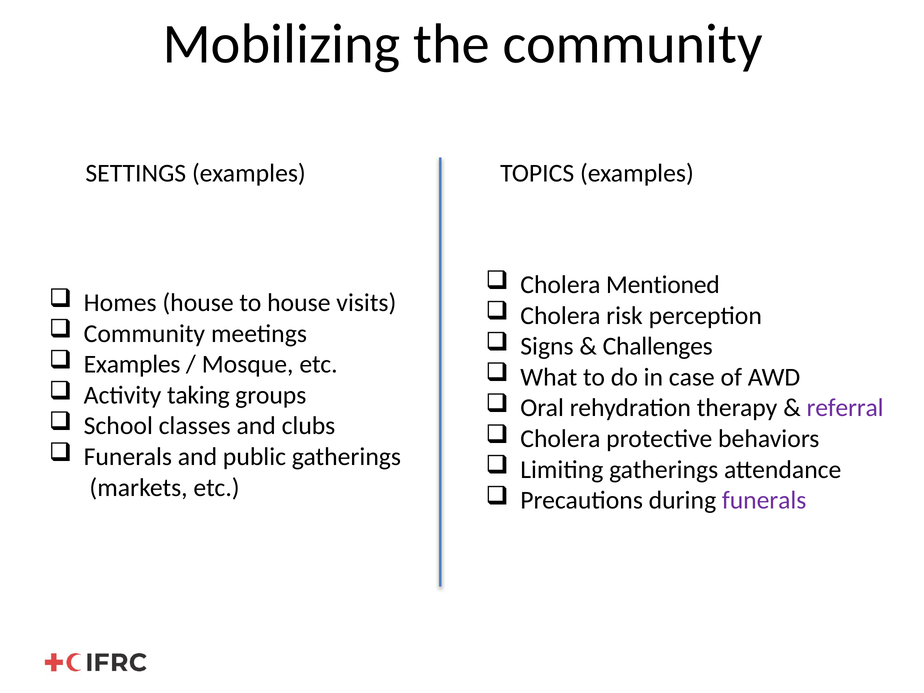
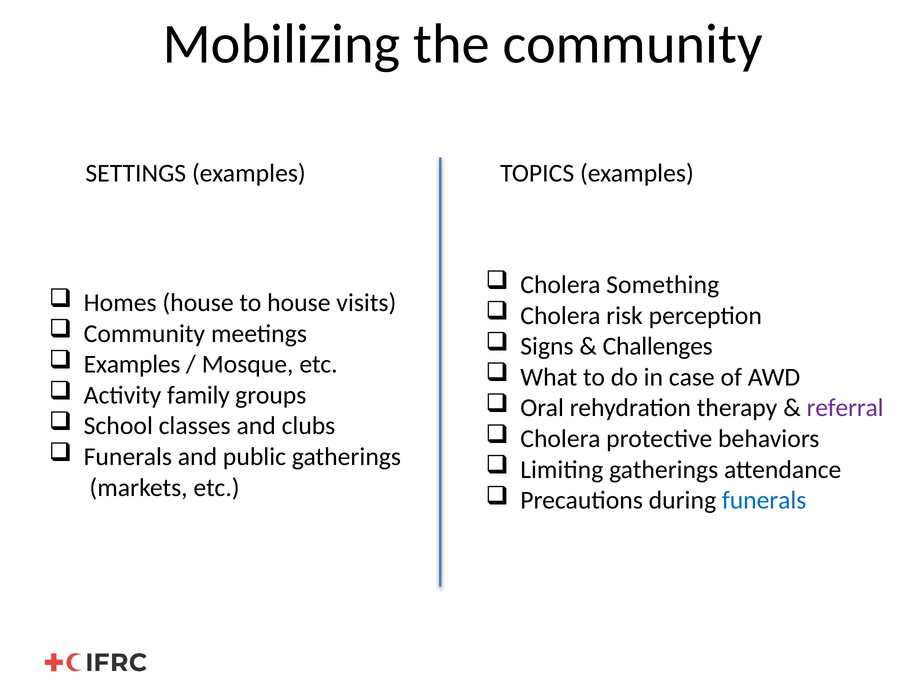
Mentioned: Mentioned -> Something
taking: taking -> family
funerals at (764, 500) colour: purple -> blue
